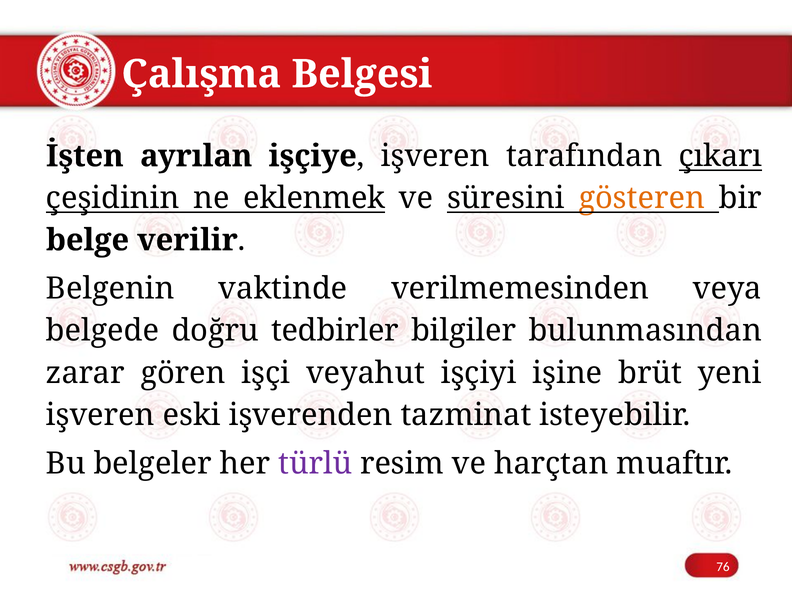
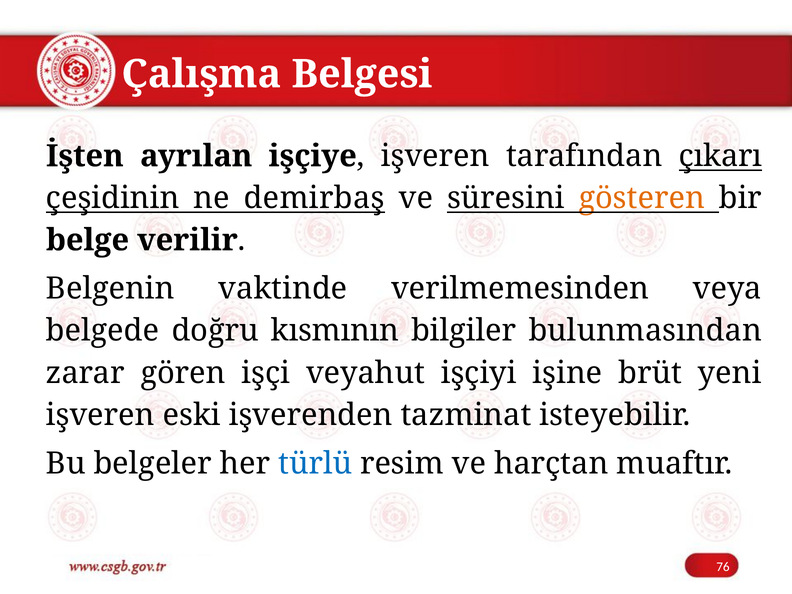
eklenmek: eklenmek -> demirbaş
tedbirler: tedbirler -> kısmının
türlü colour: purple -> blue
